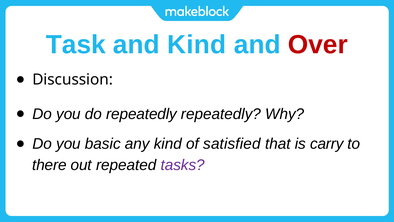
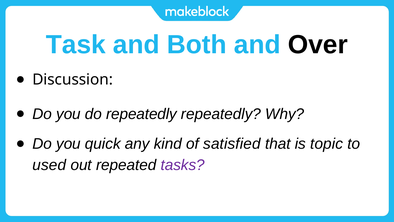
and Kind: Kind -> Both
Over colour: red -> black
basic: basic -> quick
carry: carry -> topic
there: there -> used
